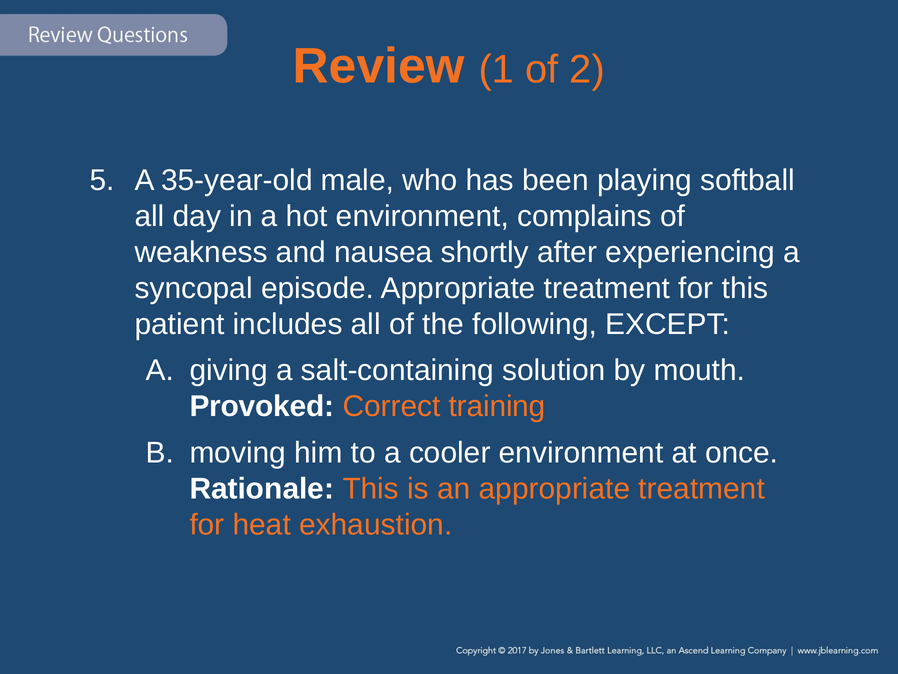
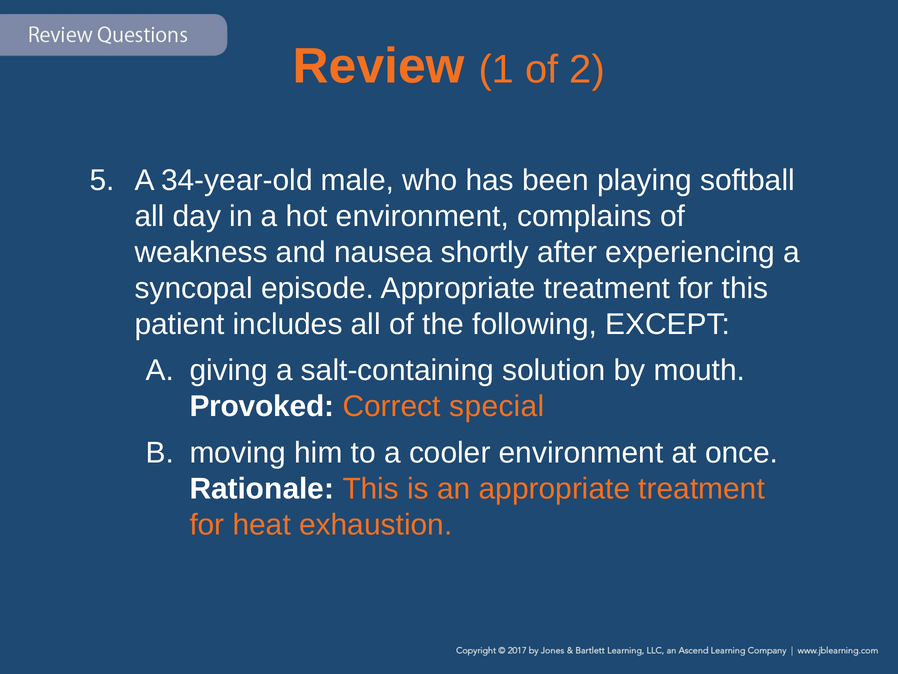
35-year-old: 35-year-old -> 34-year-old
training: training -> special
